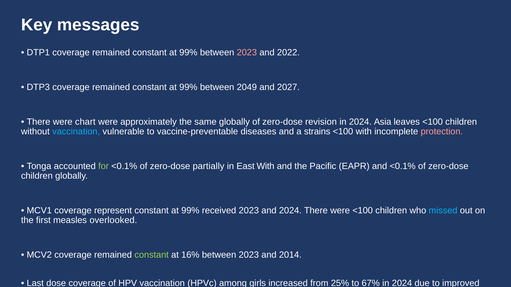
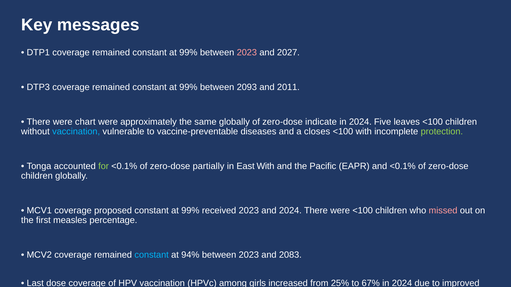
2022: 2022 -> 2027
2049: 2049 -> 2093
2027: 2027 -> 2011
revision: revision -> indicate
Asia: Asia -> Five
strains: strains -> closes
protection colour: pink -> light green
represent: represent -> proposed
missed colour: light blue -> pink
overlooked: overlooked -> percentage
constant at (152, 255) colour: light green -> light blue
16%: 16% -> 94%
2014: 2014 -> 2083
